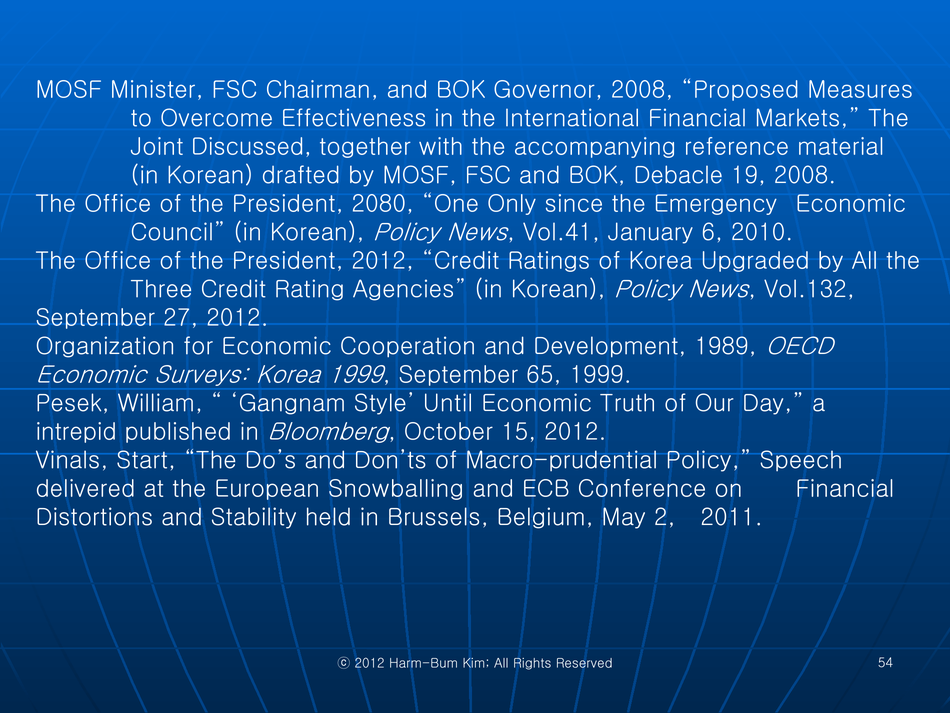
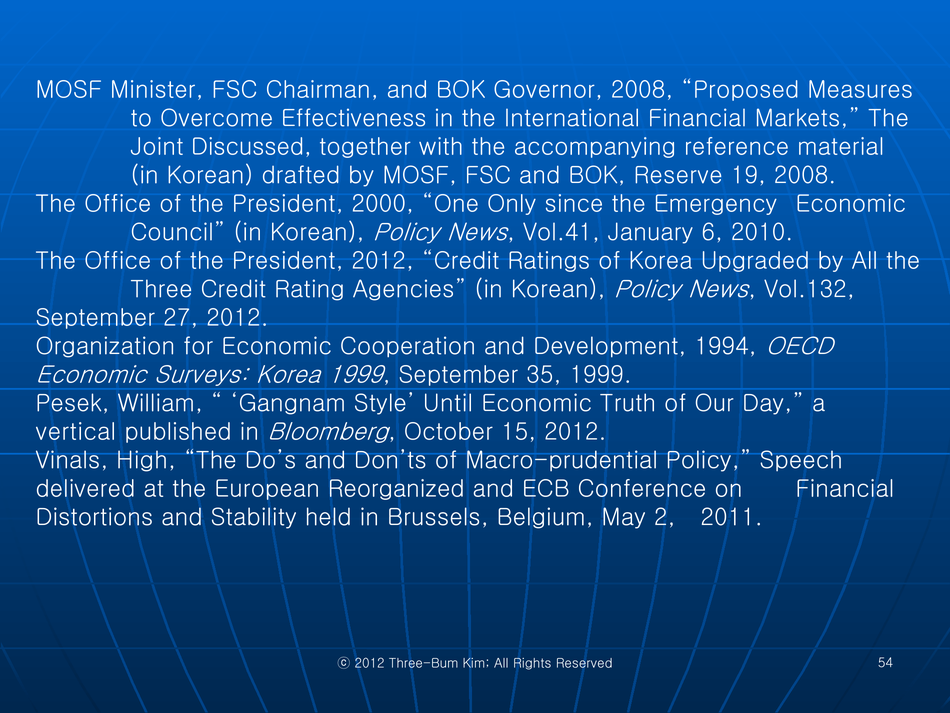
Debacle: Debacle -> Reserve
2080: 2080 -> 2000
1989: 1989 -> 1994
65: 65 -> 35
intrepid: intrepid -> vertical
Start: Start -> High
Snowballing: Snowballing -> Reorganized
Harm-Bum: Harm-Bum -> Three-Bum
